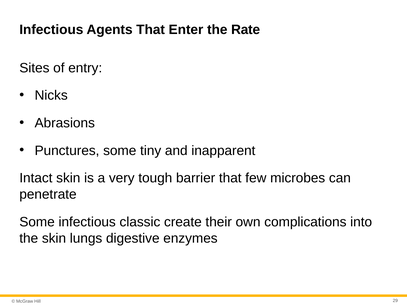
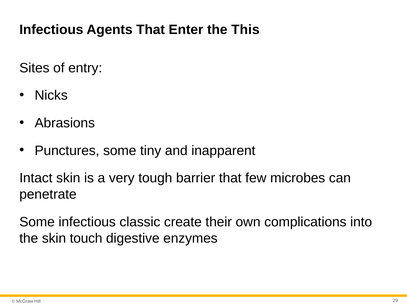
Rate: Rate -> This
lungs: lungs -> touch
